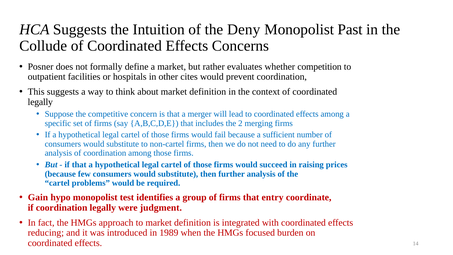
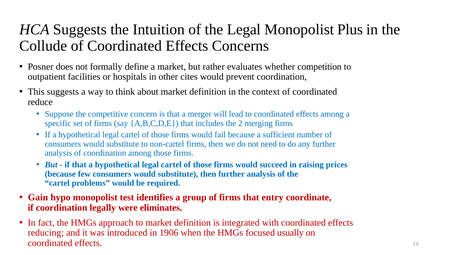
the Deny: Deny -> Legal
Past: Past -> Plus
legally at (40, 102): legally -> reduce
judgment: judgment -> eliminates
1989: 1989 -> 1906
burden: burden -> usually
